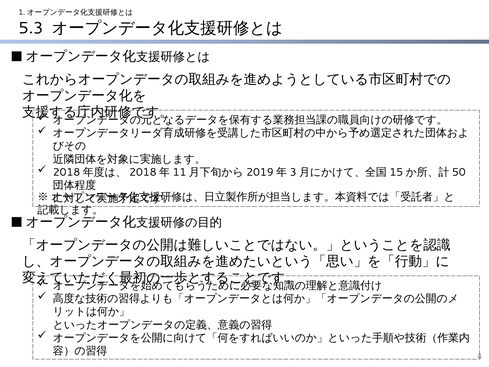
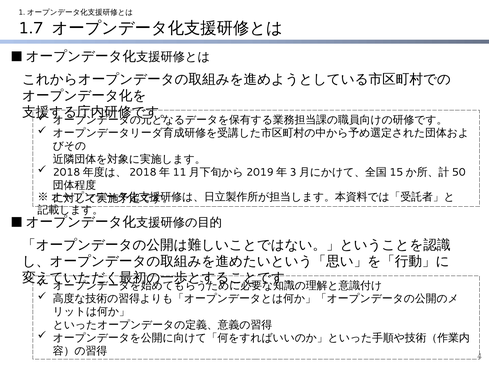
5.3: 5.3 -> 1.7
